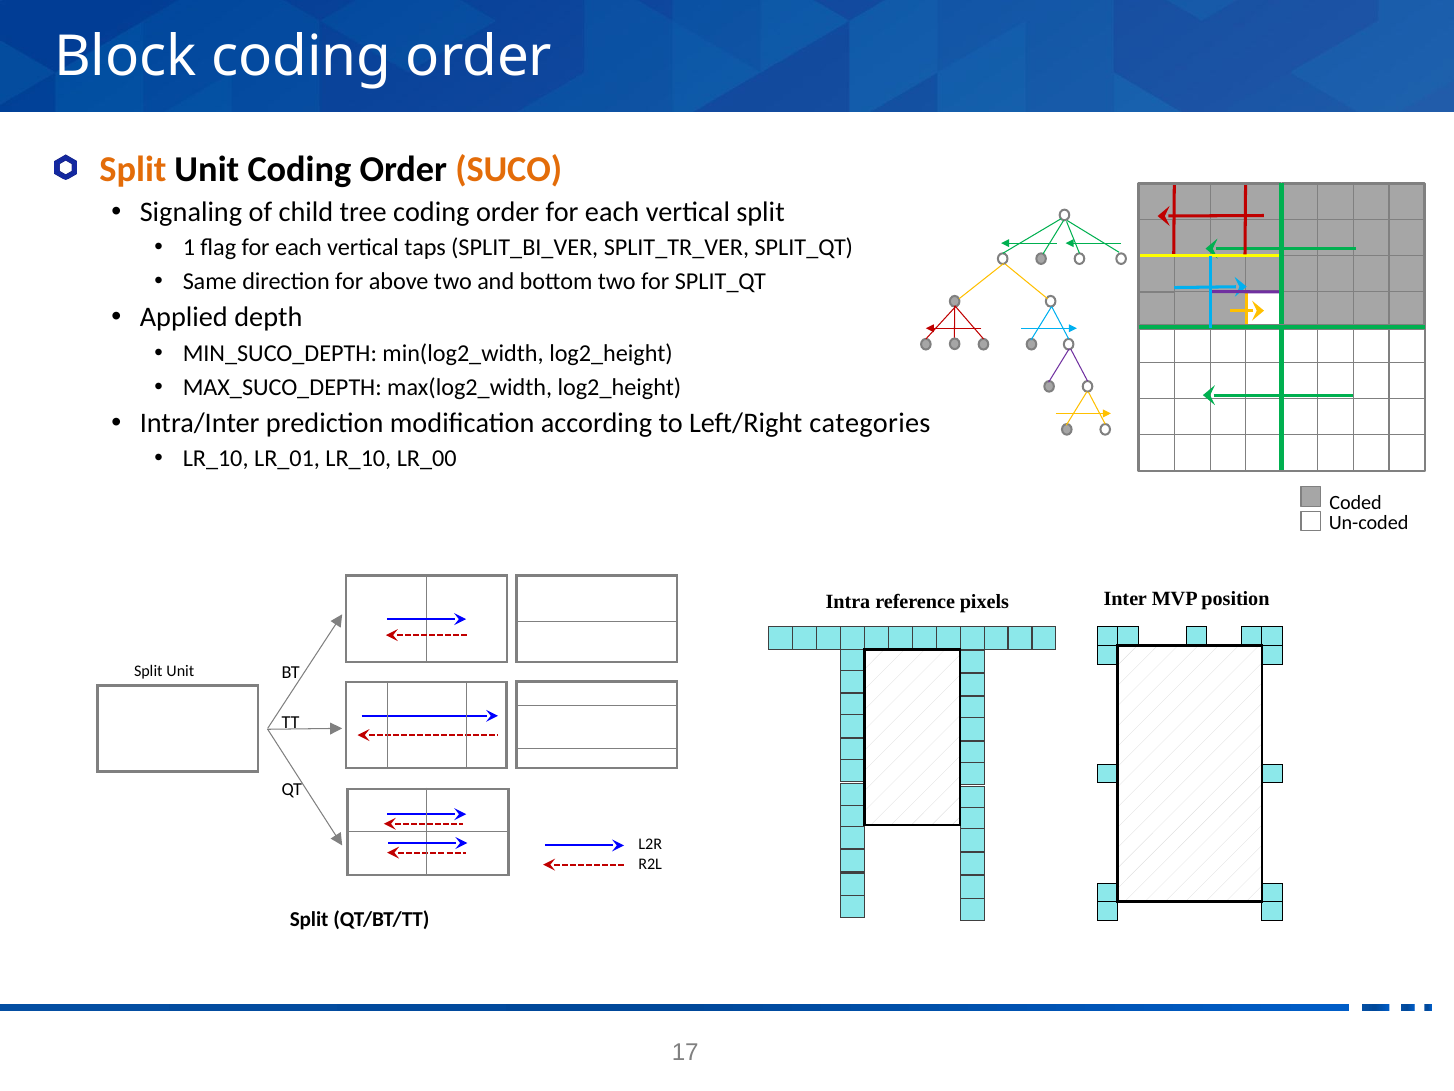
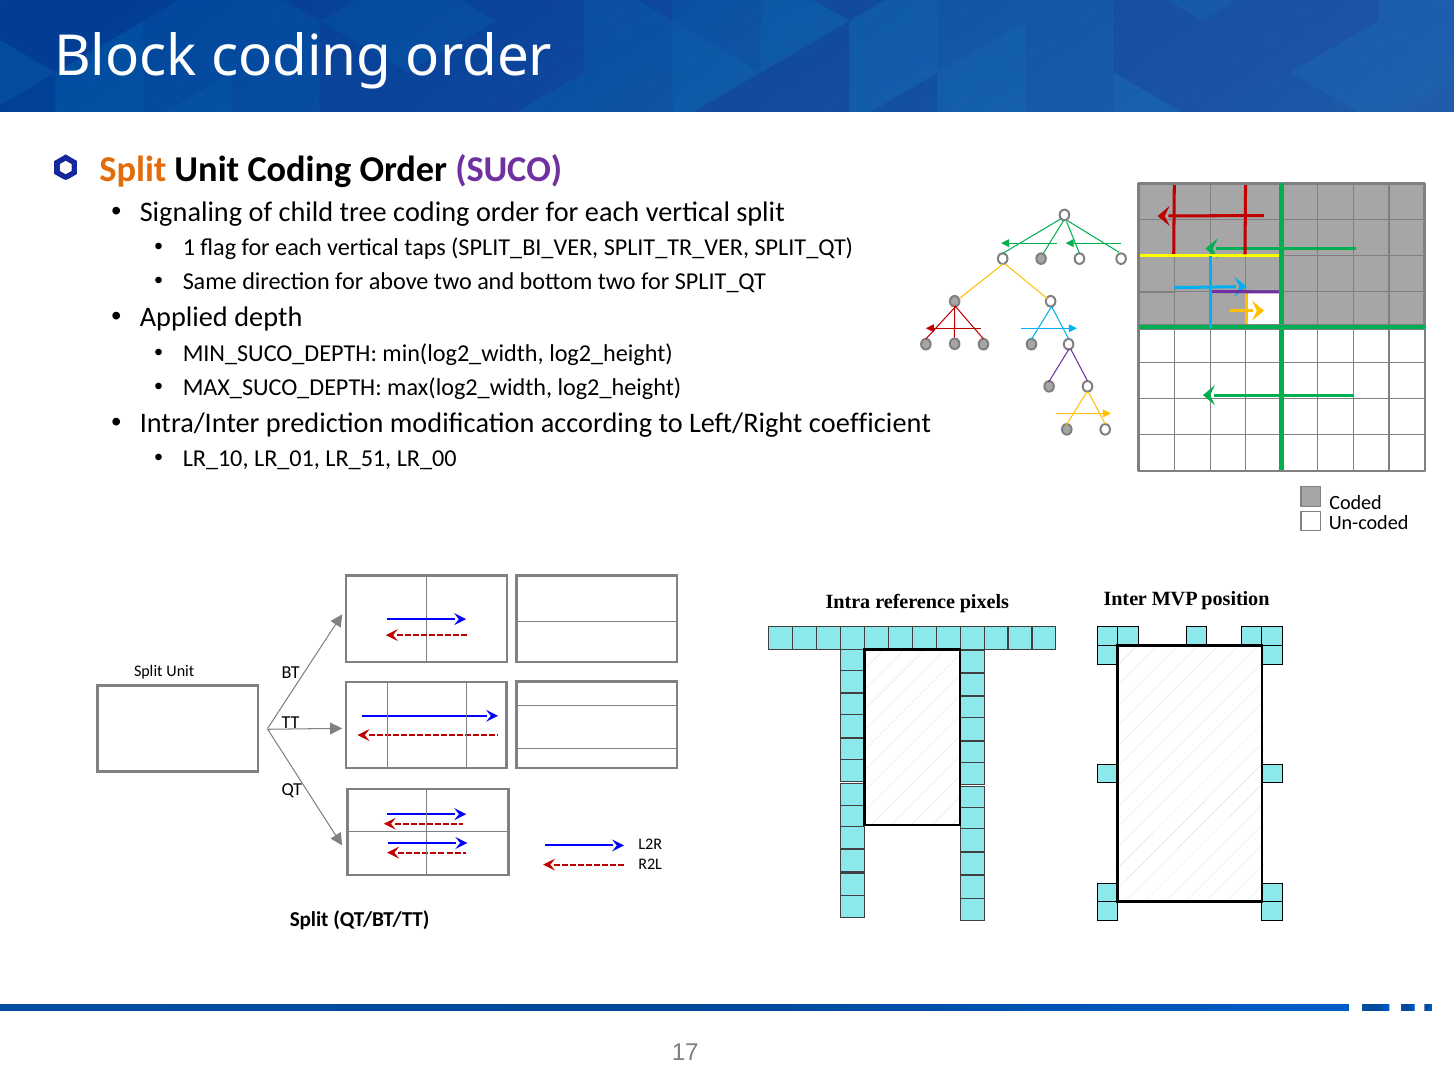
SUCO colour: orange -> purple
categories: categories -> coefficient
LR_01 LR_10: LR_10 -> LR_51
